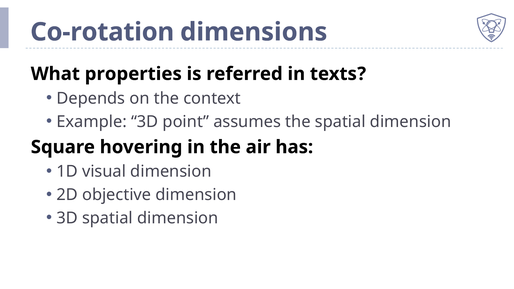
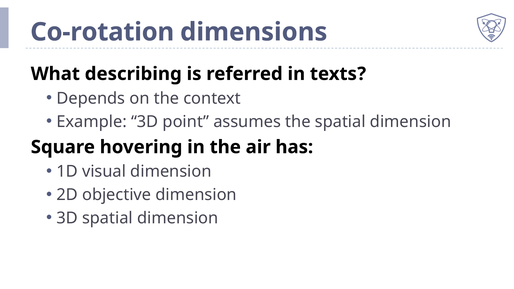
properties: properties -> describing
